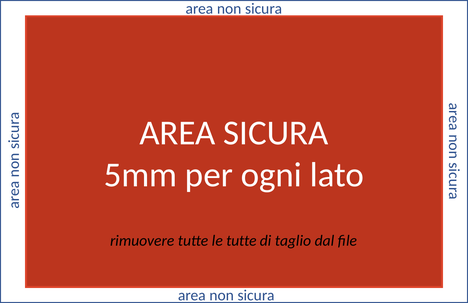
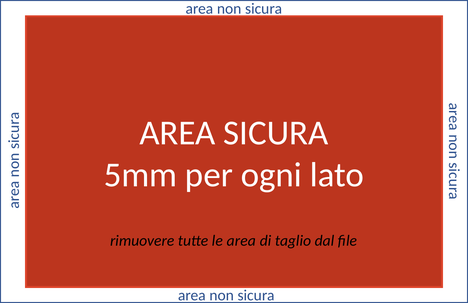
le tutte: tutte -> area
